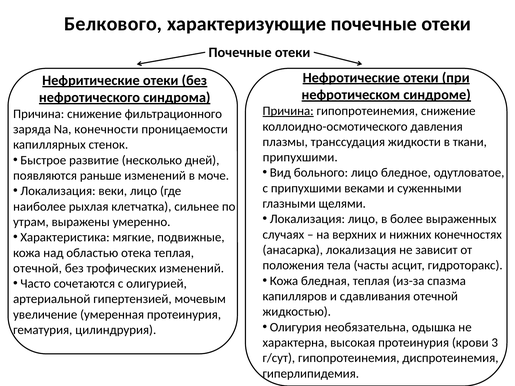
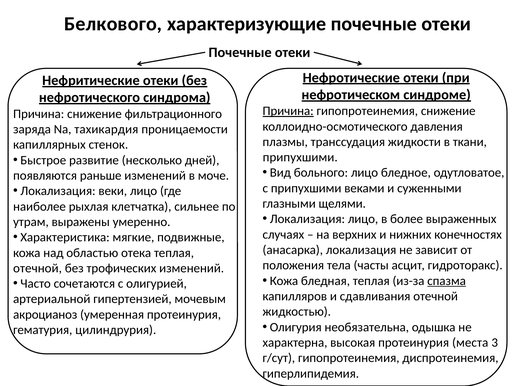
конечности: конечности -> тахикардия
спазма underline: none -> present
увеличение: увеличение -> акроцианоз
крови: крови -> места
